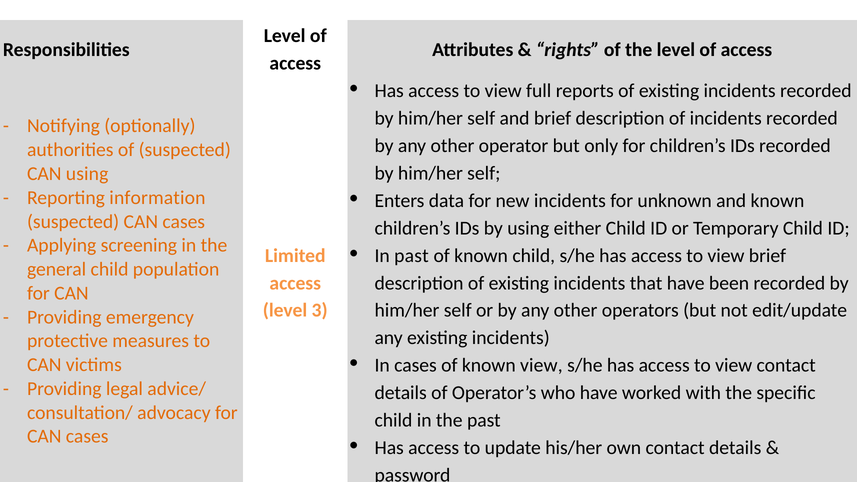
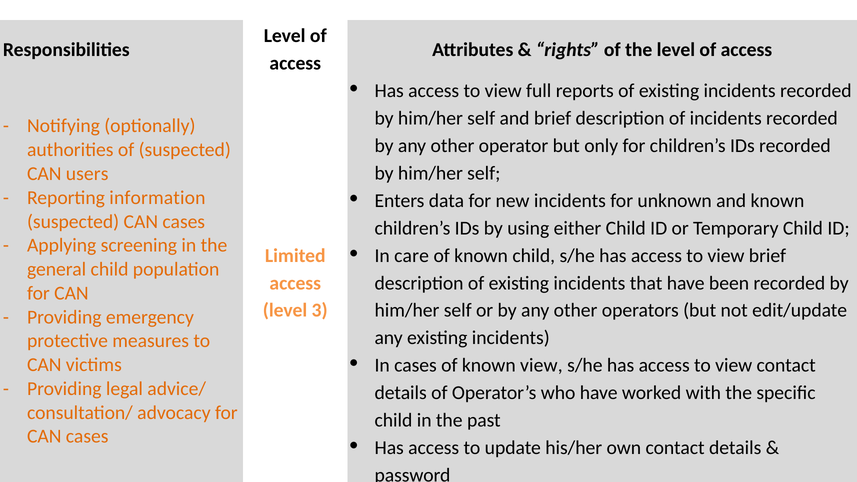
CAN using: using -> users
In past: past -> care
